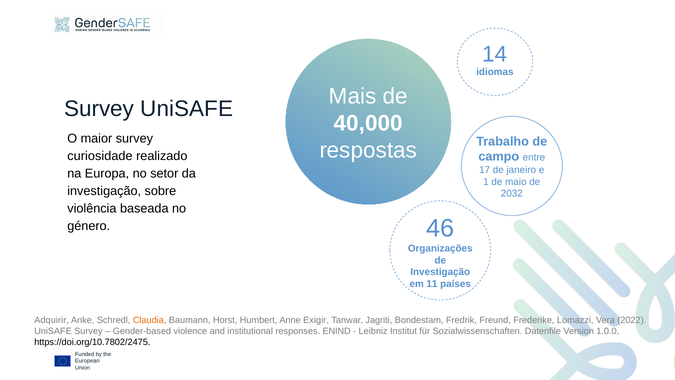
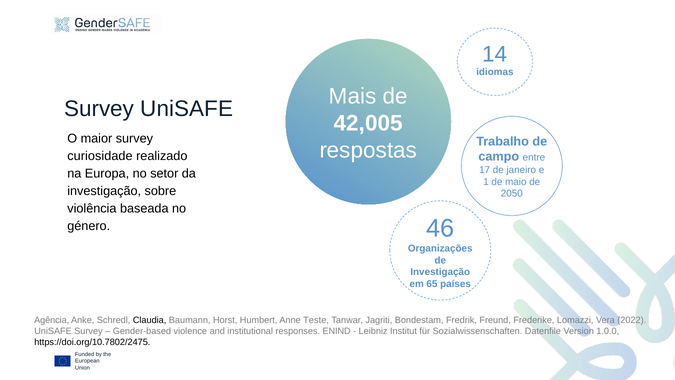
40,000: 40,000 -> 42,005
2032: 2032 -> 2050
11: 11 -> 65
Adquirir: Adquirir -> Agência
Claudia colour: orange -> black
Exigir: Exigir -> Teste
